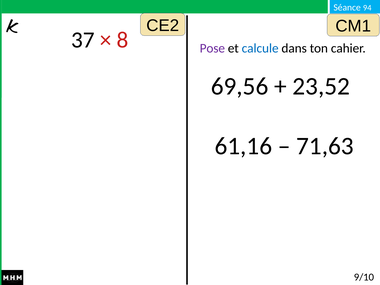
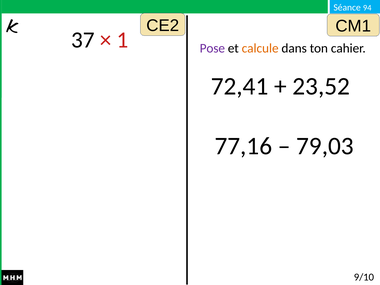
8: 8 -> 1
calcule colour: blue -> orange
69,56: 69,56 -> 72,41
61,16: 61,16 -> 77,16
71,63: 71,63 -> 79,03
